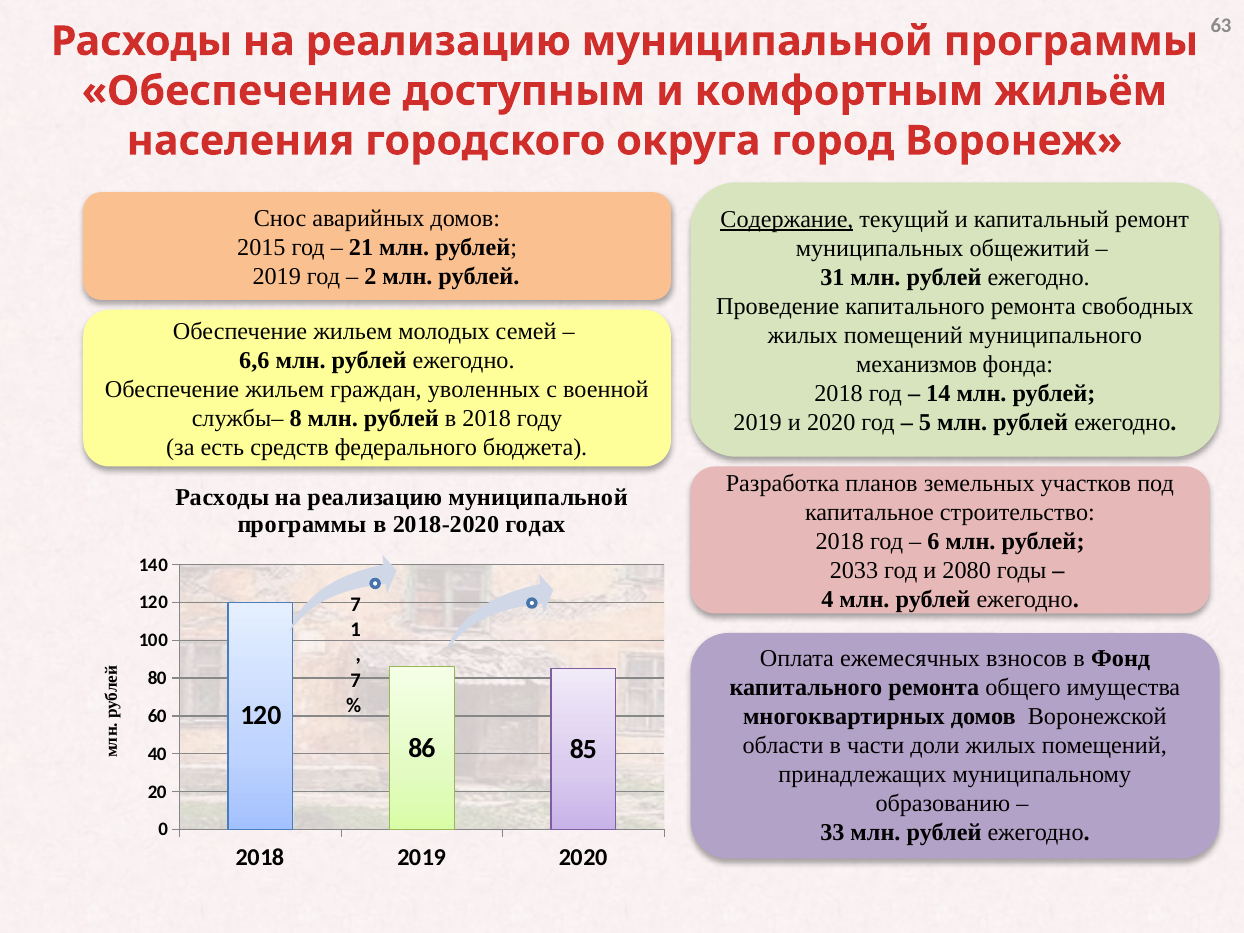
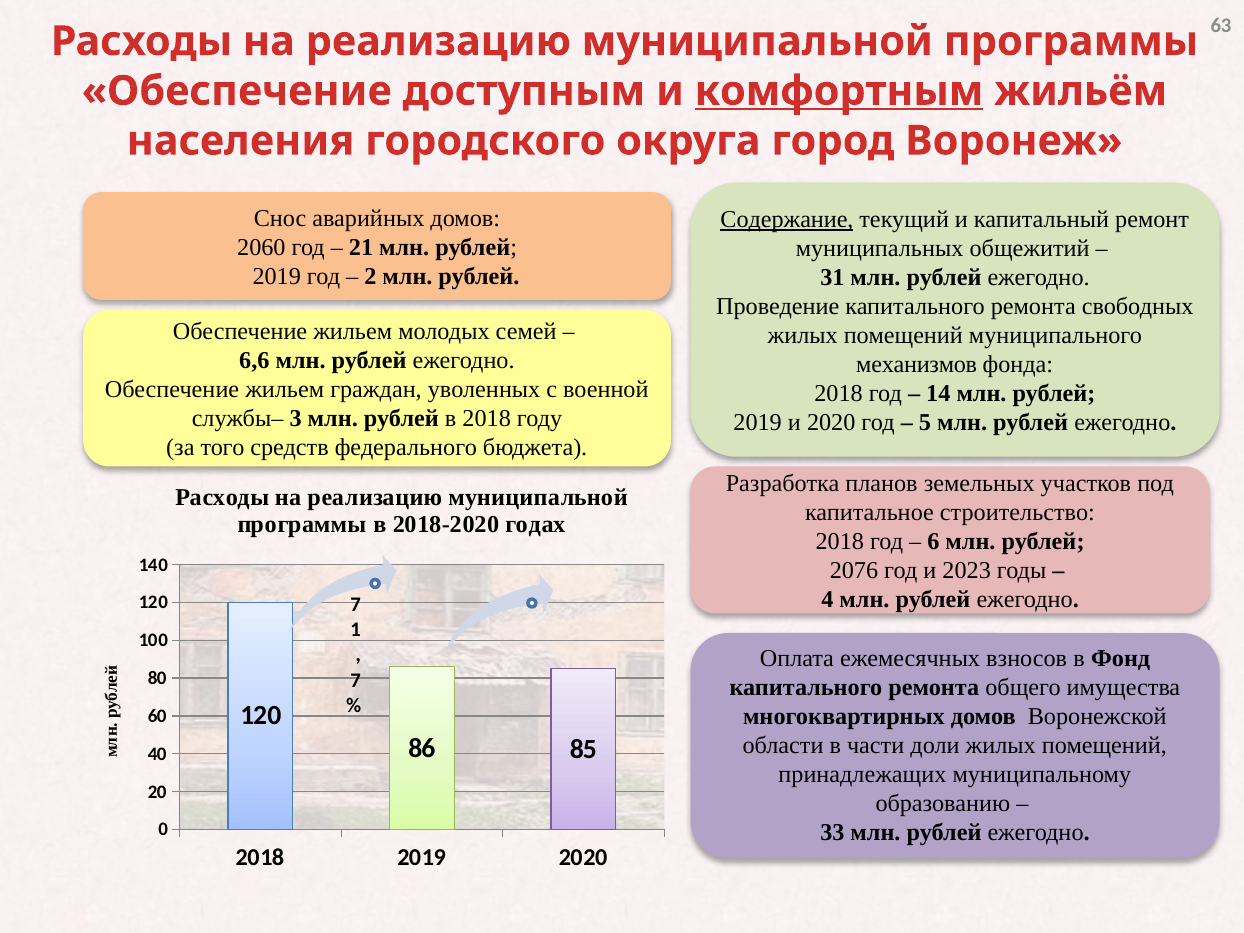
комфортным underline: none -> present
2015: 2015 -> 2060
8: 8 -> 3
есть: есть -> того
2033: 2033 -> 2076
2080: 2080 -> 2023
